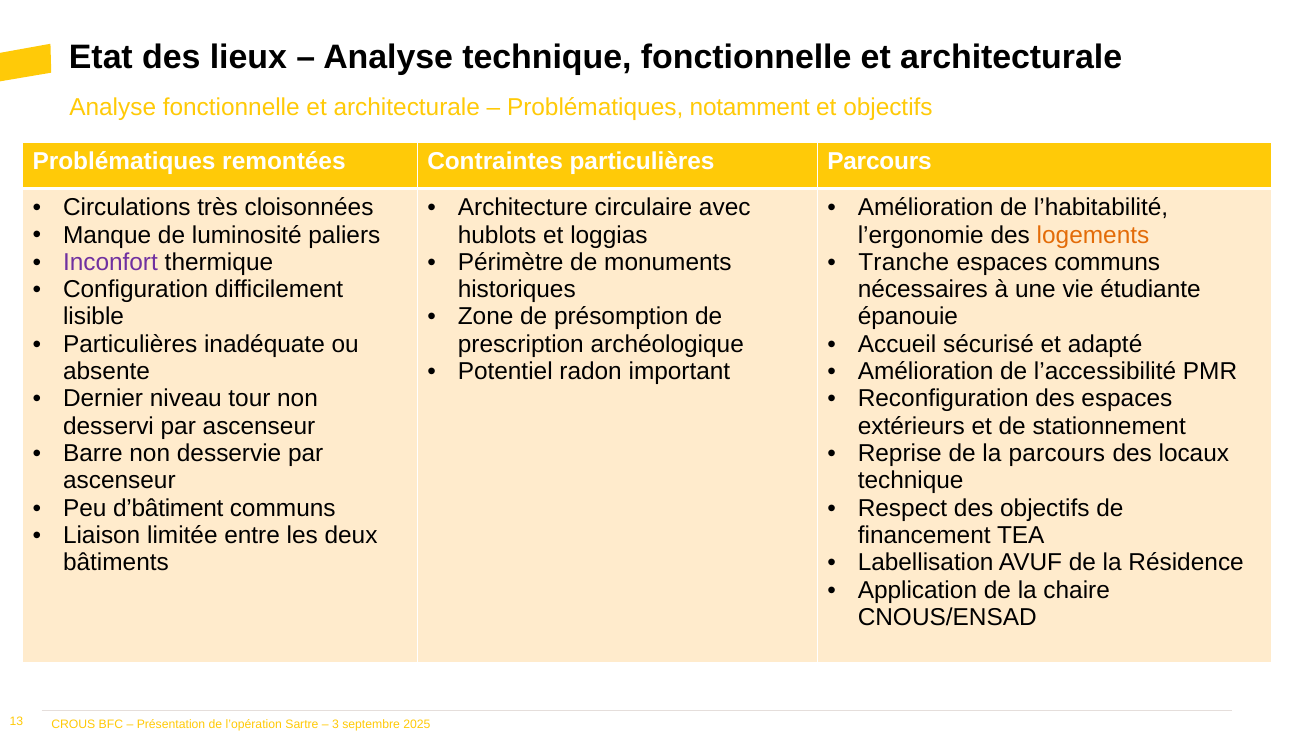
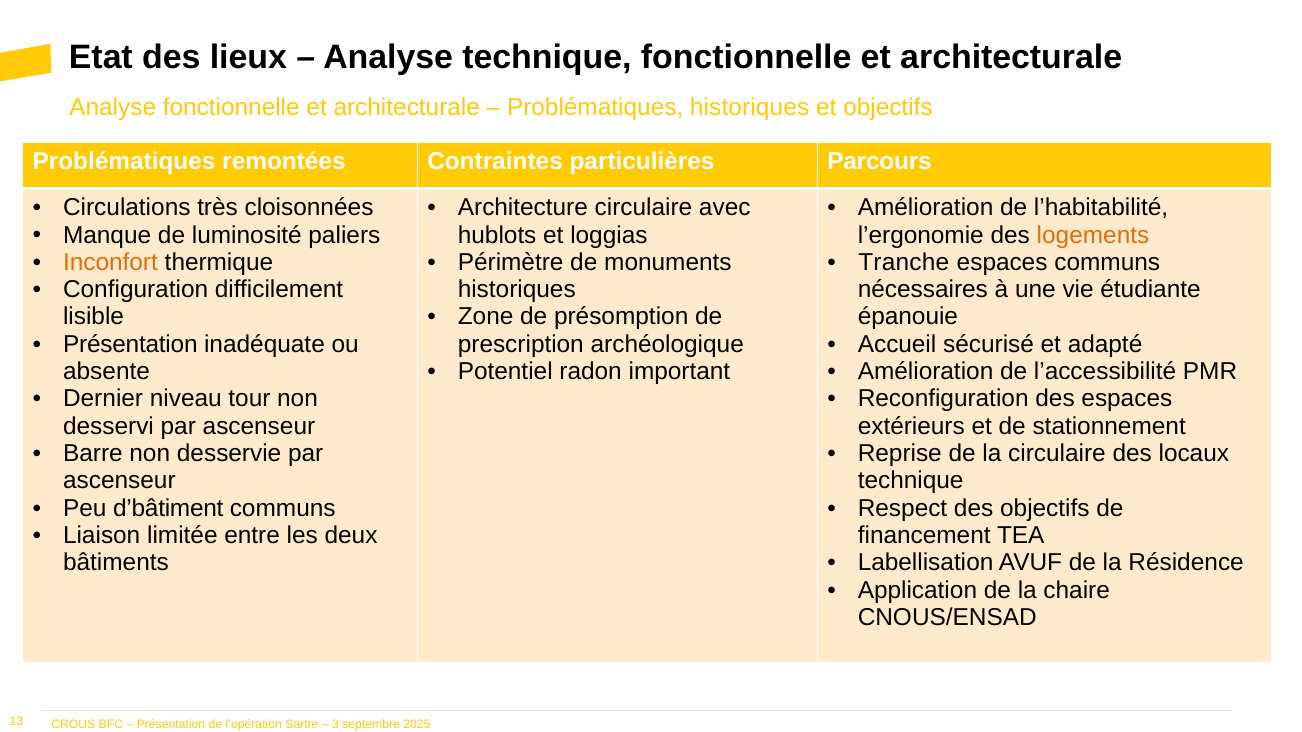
Problématiques notamment: notamment -> historiques
Inconfort colour: purple -> orange
Particulières at (130, 344): Particulières -> Présentation
la parcours: parcours -> circulaire
